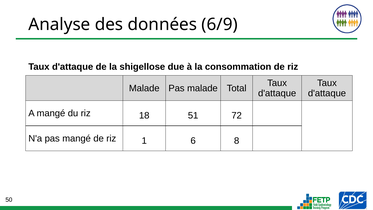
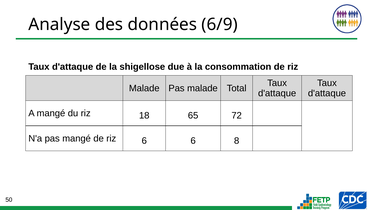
51: 51 -> 65
riz 1: 1 -> 6
